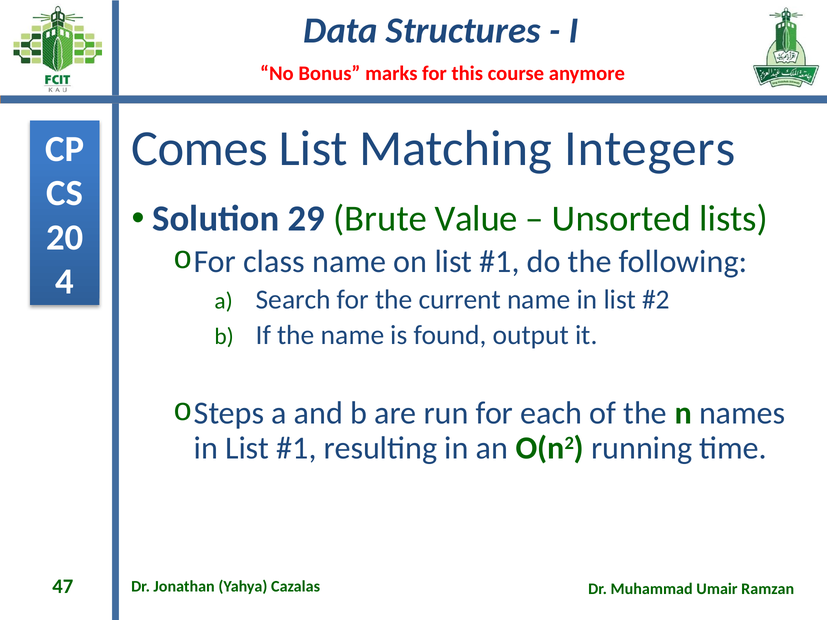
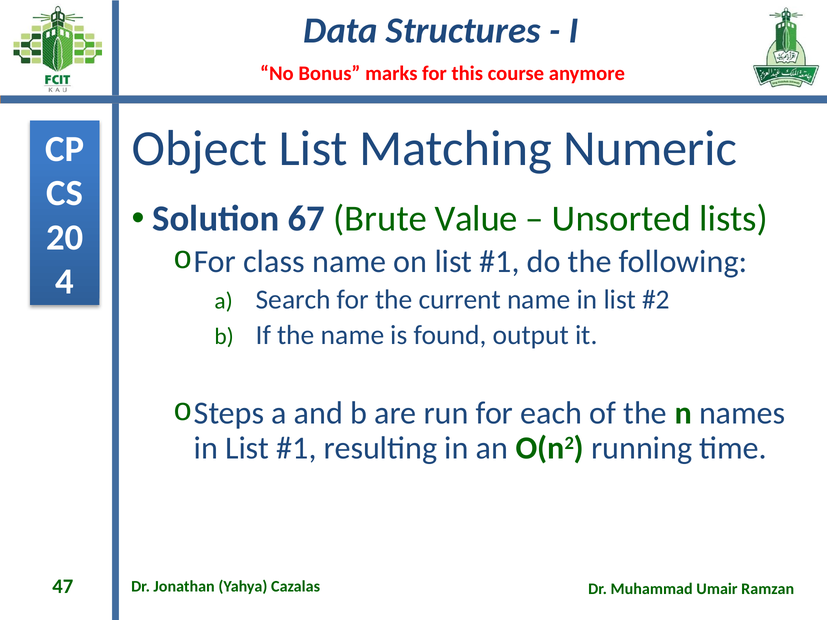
Comes: Comes -> Object
Integers: Integers -> Numeric
29: 29 -> 67
